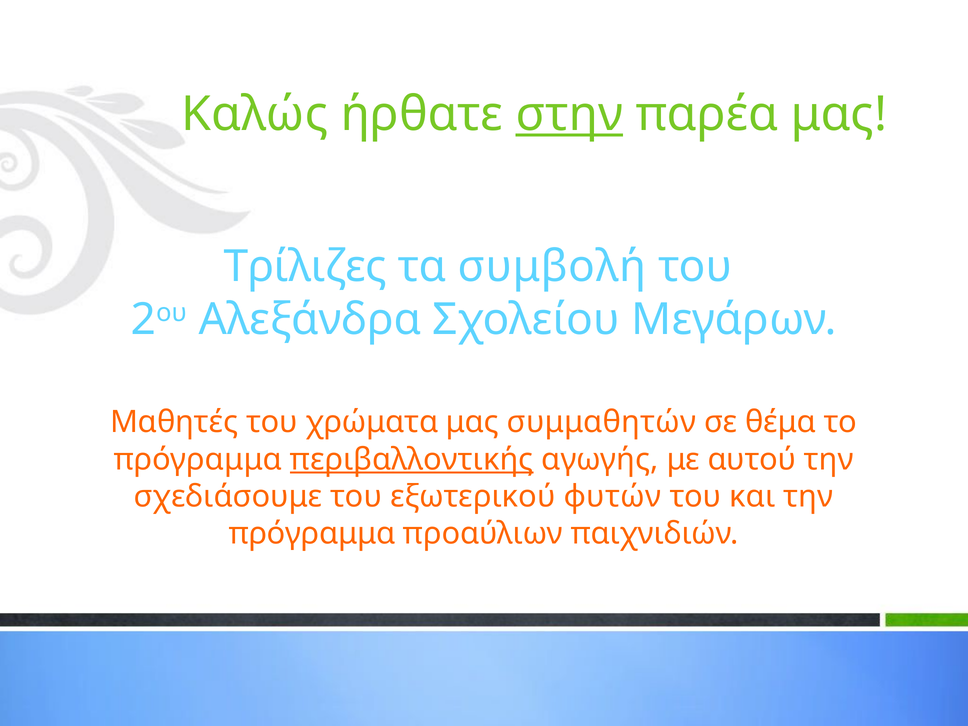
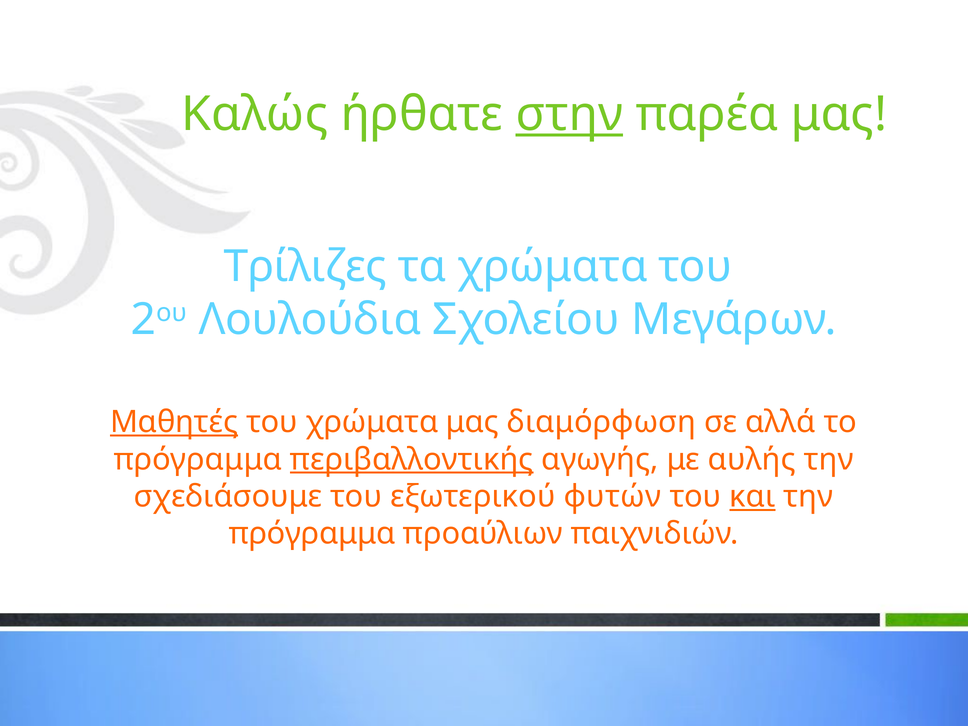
τα συμβολή: συμβολή -> χρώματα
Αλεξάνδρα: Αλεξάνδρα -> Λουλούδια
Μαθητές underline: none -> present
συμμαθητών: συμμαθητών -> διαμόρφωση
θέμα: θέμα -> αλλά
αυτού: αυτού -> αυλής
και underline: none -> present
